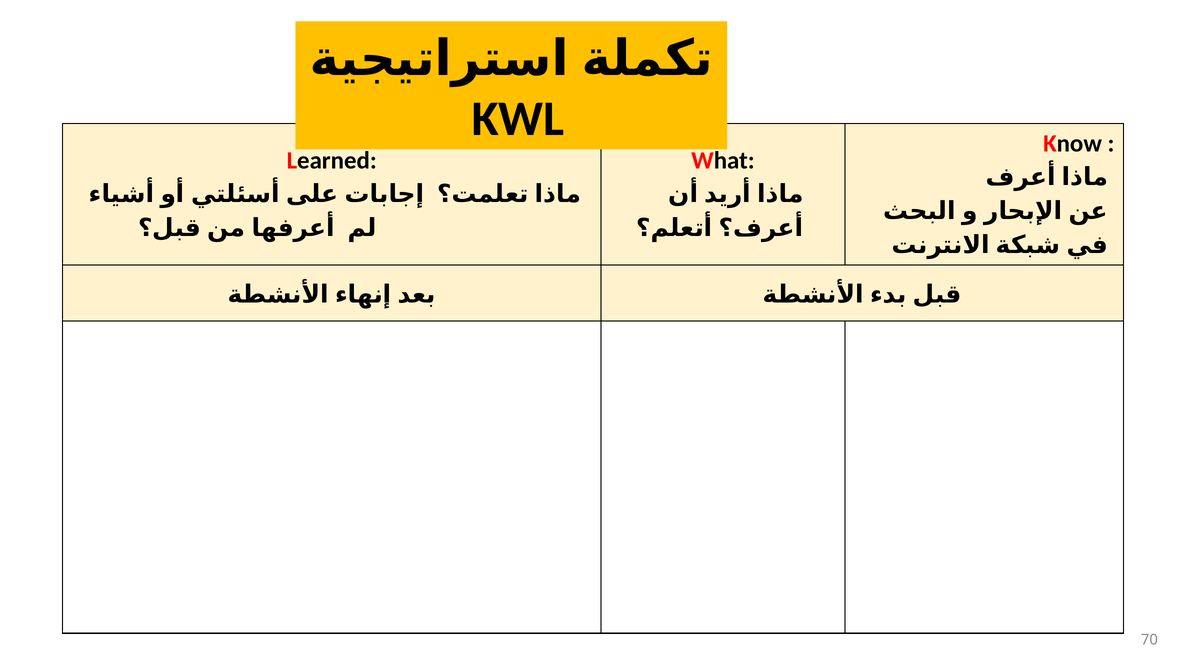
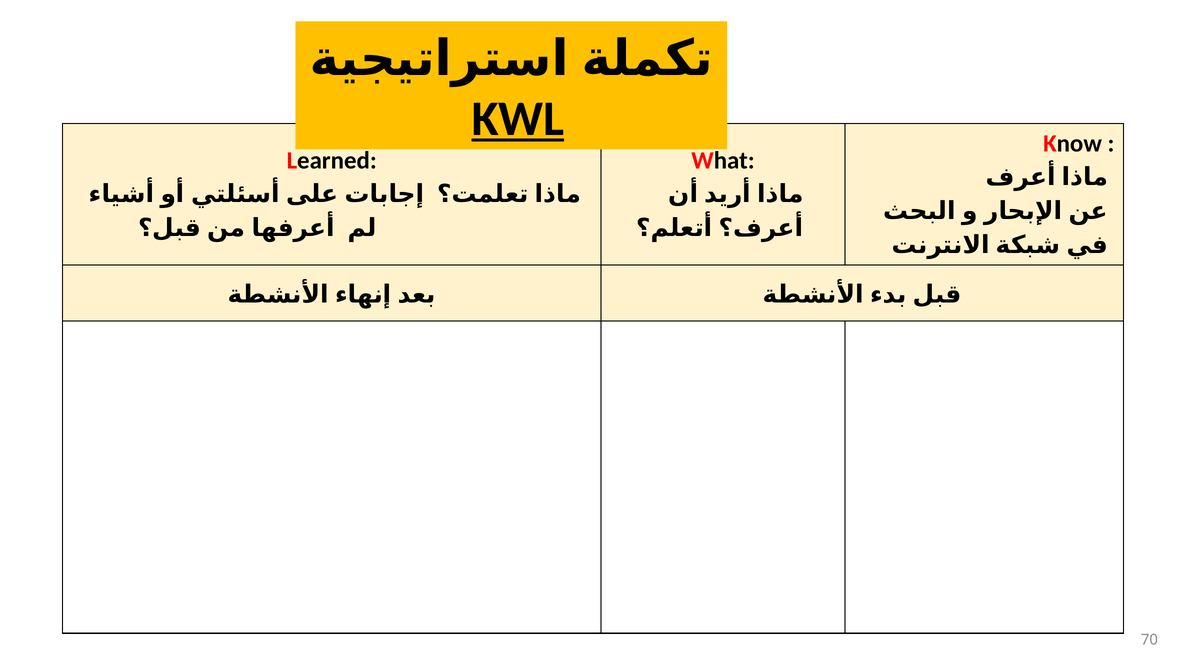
KWL underline: none -> present
